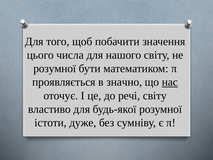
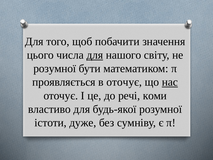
для at (95, 55) underline: none -> present
в значно: значно -> оточує
речі світу: світу -> коми
